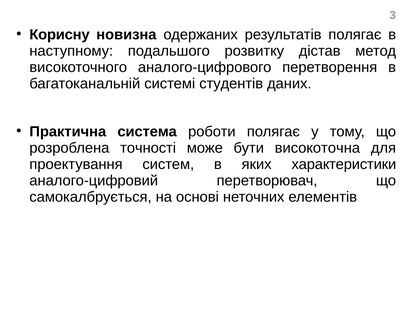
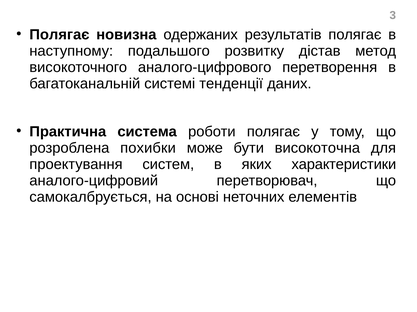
Корисну at (60, 35): Корисну -> Полягає
студентів: студентів -> тенденції
точності: точності -> похибки
